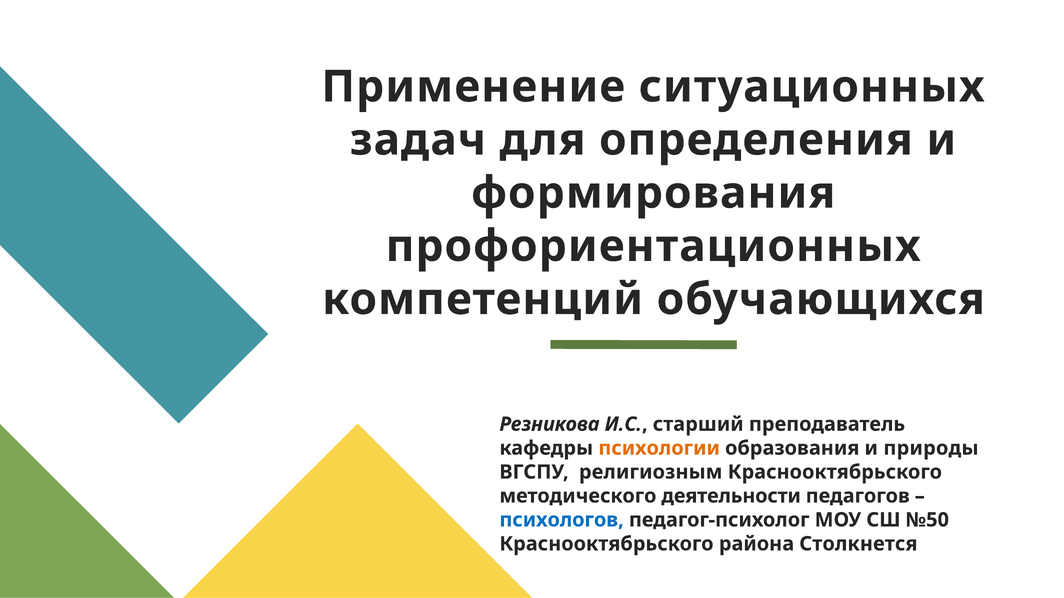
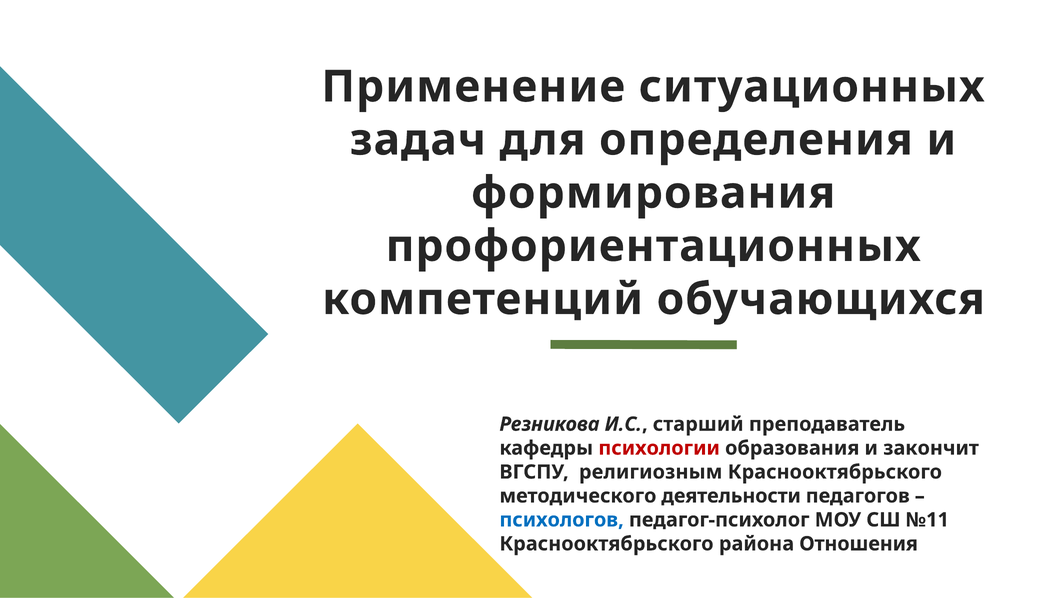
психологии colour: orange -> red
природы: природы -> закончит
№50: №50 -> №11
Столкнется: Столкнется -> Отношения
